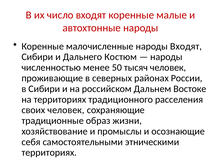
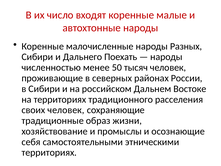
народы Входят: Входят -> Разных
Костюм: Костюм -> Поехать
